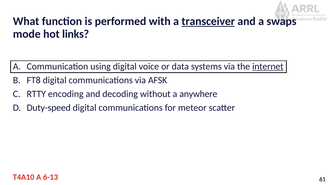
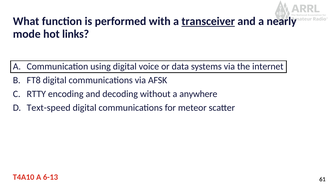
swaps: swaps -> nearly
internet underline: present -> none
Duty-speed: Duty-speed -> Text-speed
